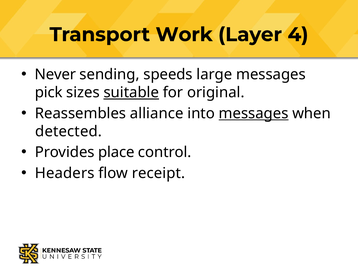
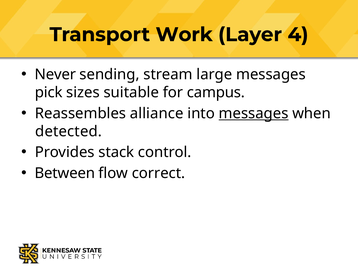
speeds: speeds -> stream
suitable underline: present -> none
original: original -> campus
place: place -> stack
Headers: Headers -> Between
receipt: receipt -> correct
